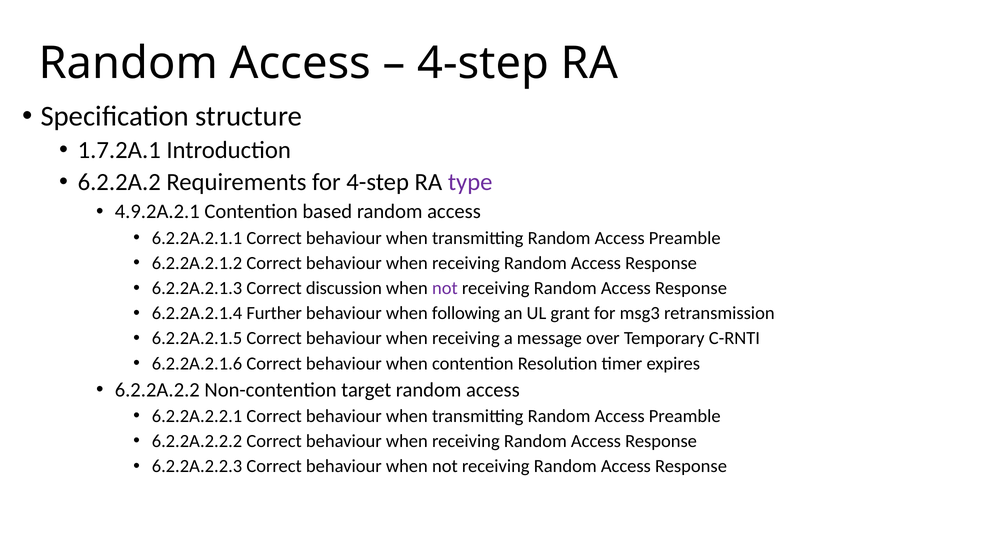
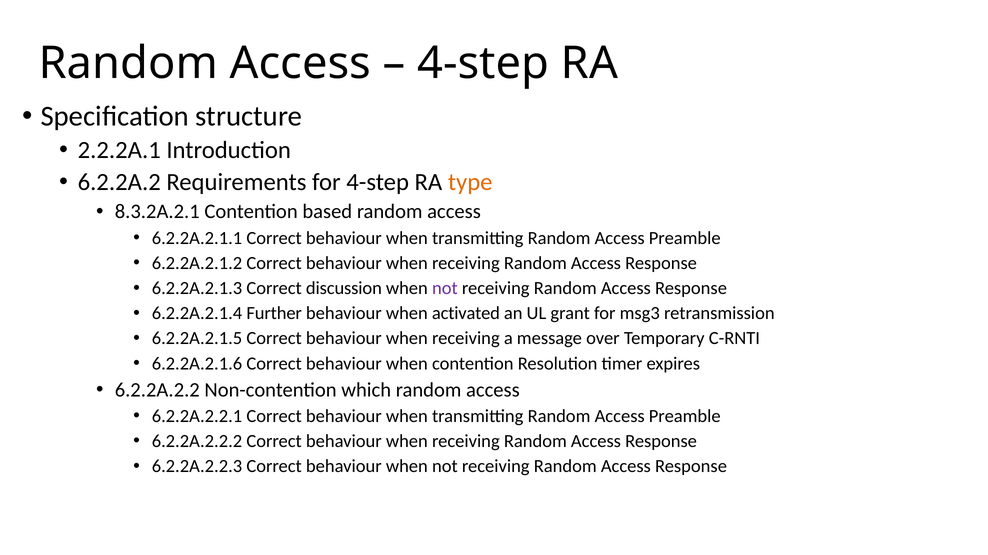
1.7.2A.1: 1.7.2A.1 -> 2.2.2A.1
type colour: purple -> orange
4.9.2A.2.1: 4.9.2A.2.1 -> 8.3.2A.2.1
following: following -> activated
target: target -> which
